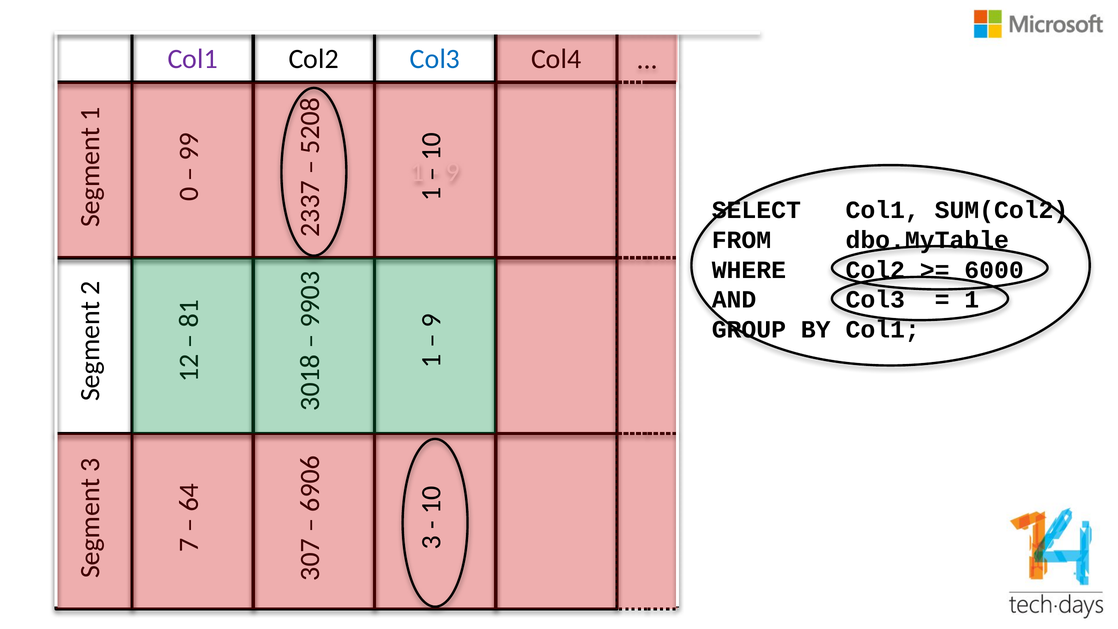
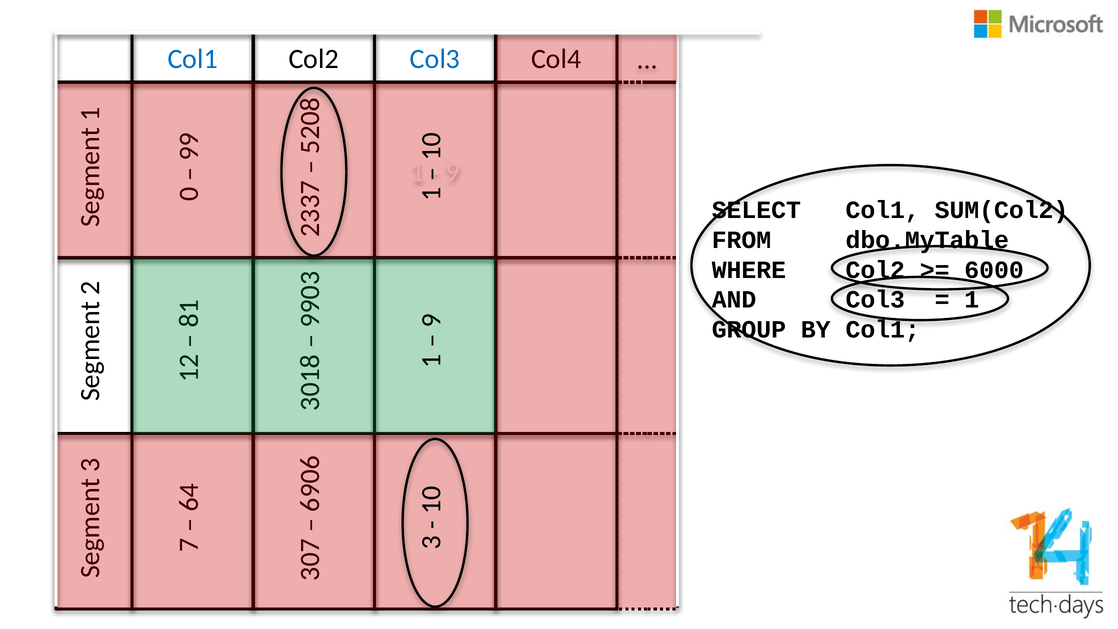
Col1 at (193, 59) colour: purple -> blue
